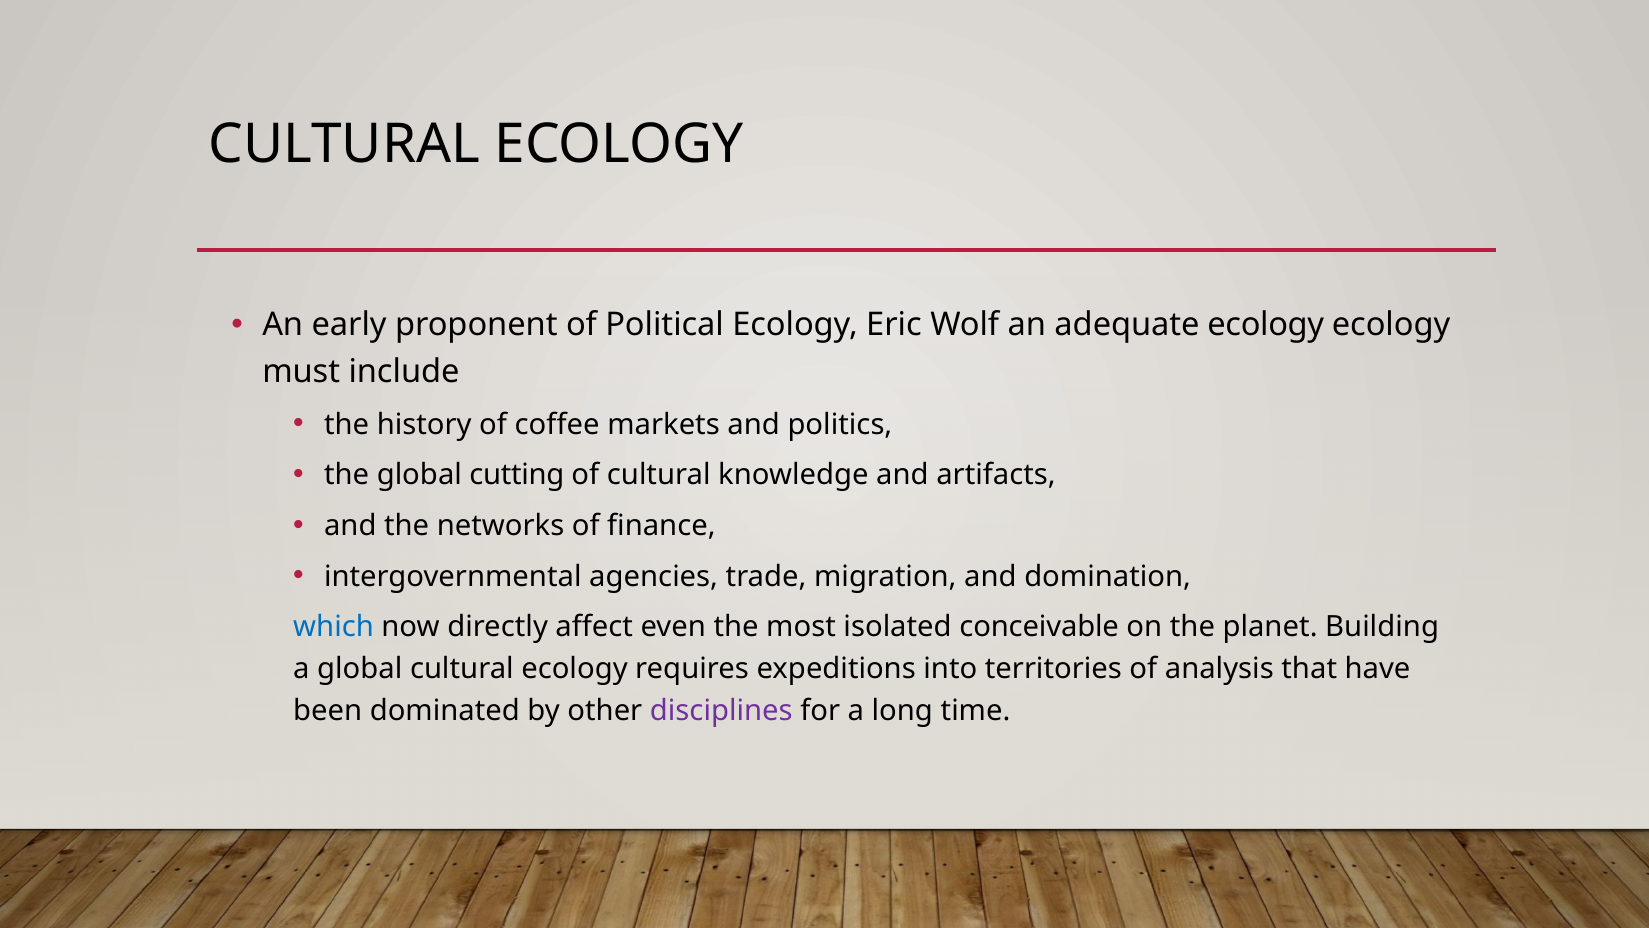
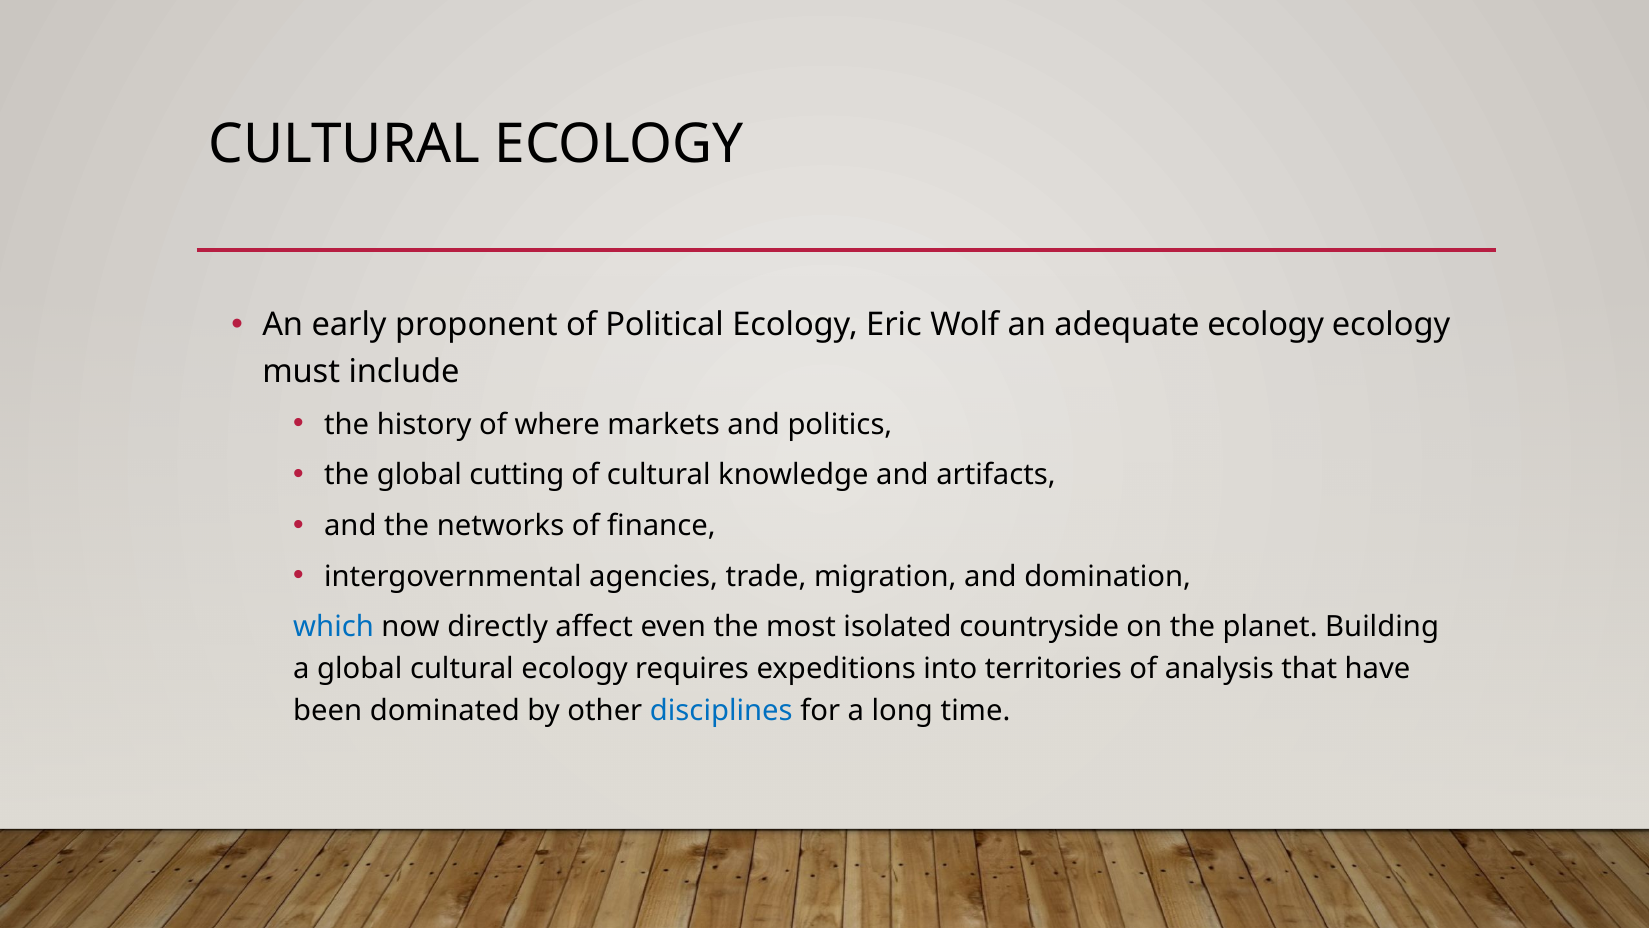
coffee: coffee -> where
conceivable: conceivable -> countryside
disciplines colour: purple -> blue
